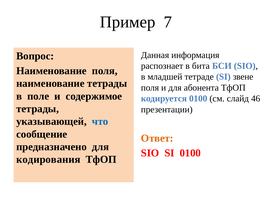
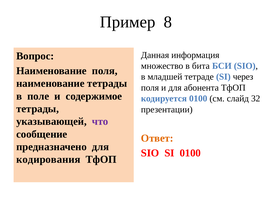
7: 7 -> 8
распознает: распознает -> множество
звене: звене -> через
46: 46 -> 32
что colour: blue -> purple
